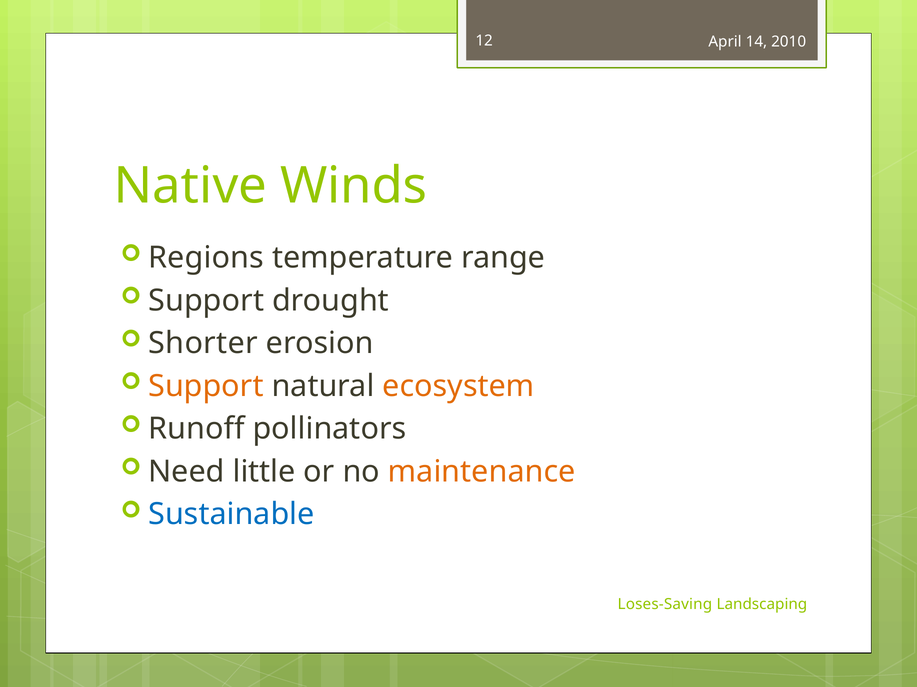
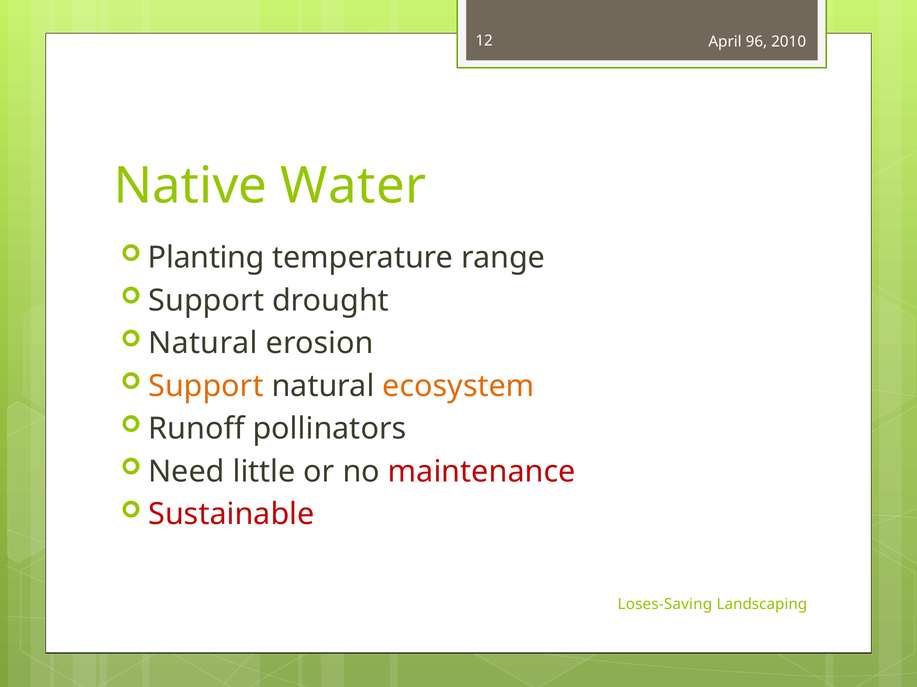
14: 14 -> 96
Winds: Winds -> Water
Regions: Regions -> Planting
Shorter at (203, 344): Shorter -> Natural
maintenance colour: orange -> red
Sustainable colour: blue -> red
